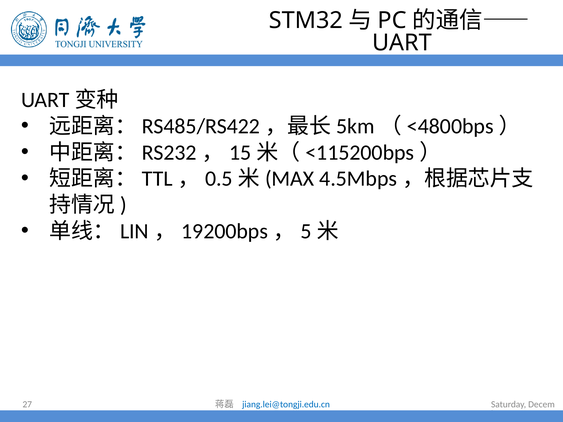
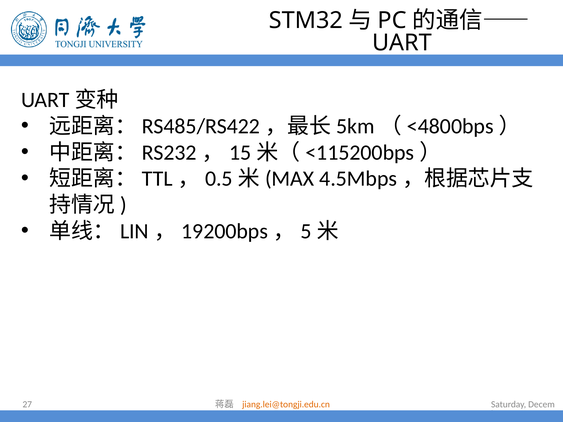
jiang.lei@tongji.edu.cn colour: blue -> orange
